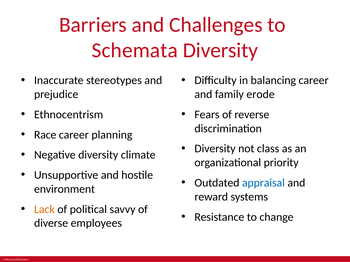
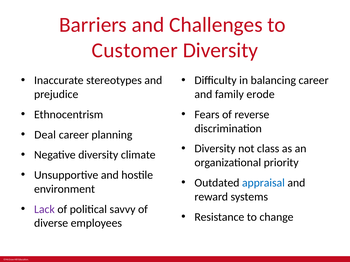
Schemata: Schemata -> Customer
Race: Race -> Deal
Lack colour: orange -> purple
